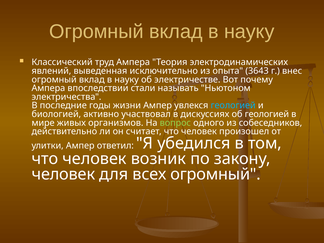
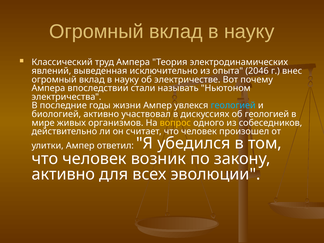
3643: 3643 -> 2046
вопрос colour: light green -> yellow
человек at (63, 174): человек -> активно
всех огромный: огромный -> эволюции
